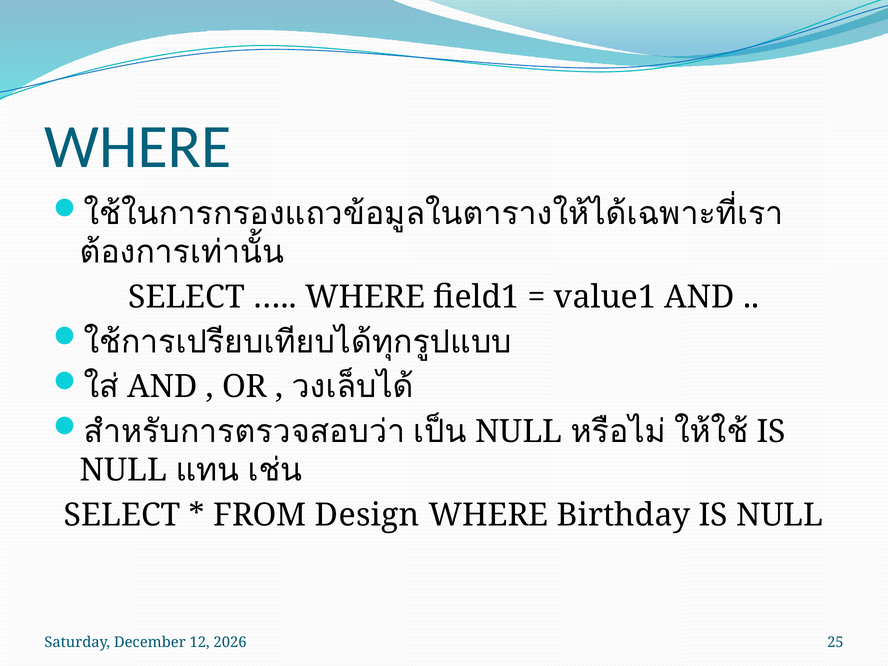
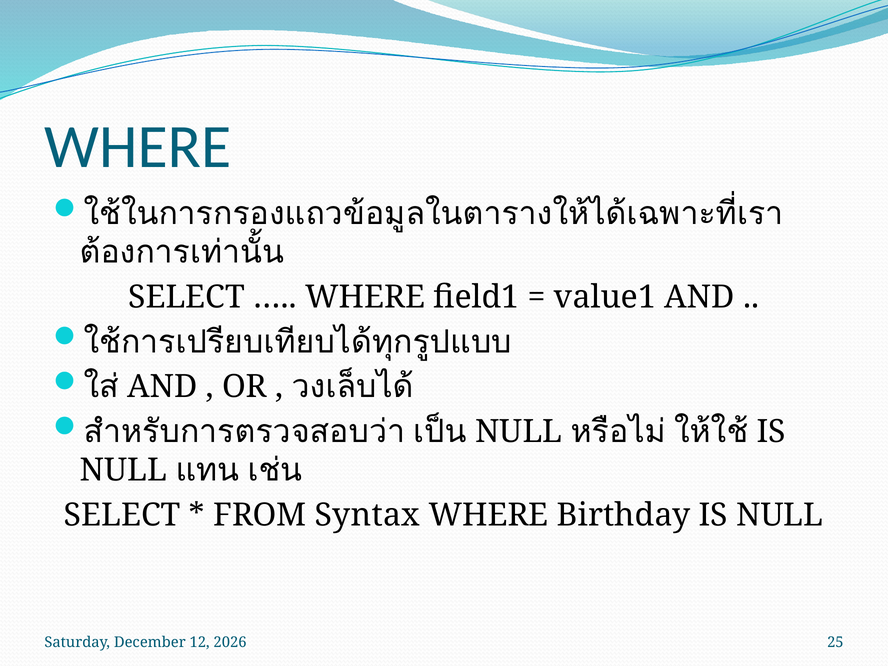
Design: Design -> Syntax
